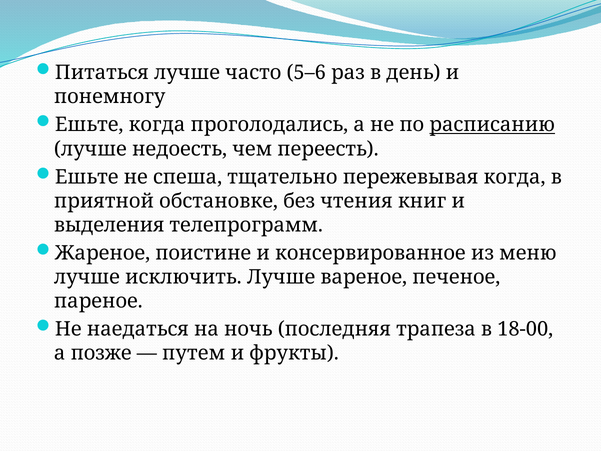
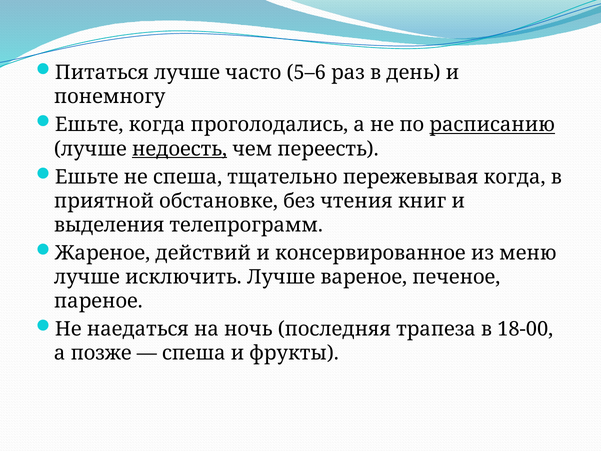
недоесть underline: none -> present
поистине: поистине -> действий
путем at (194, 353): путем -> спеша
